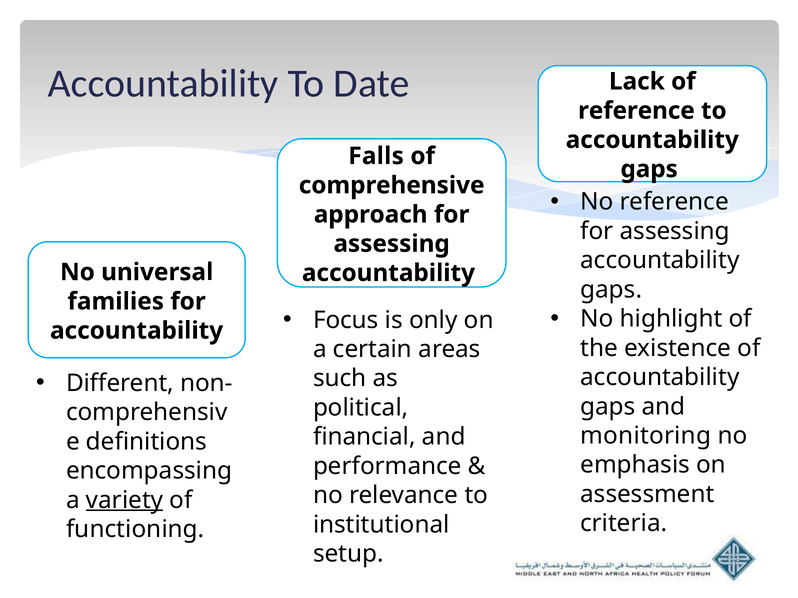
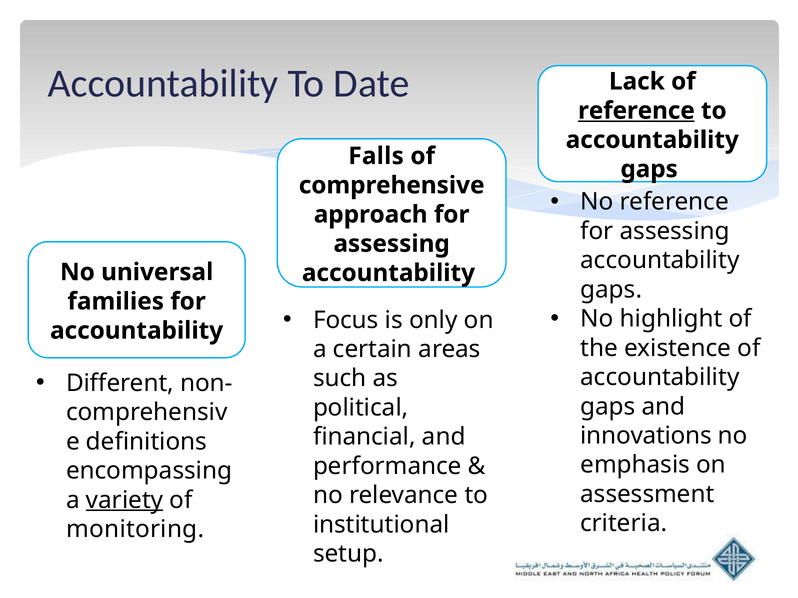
reference at (636, 111) underline: none -> present
monitoring: monitoring -> innovations
functioning: functioning -> monitoring
